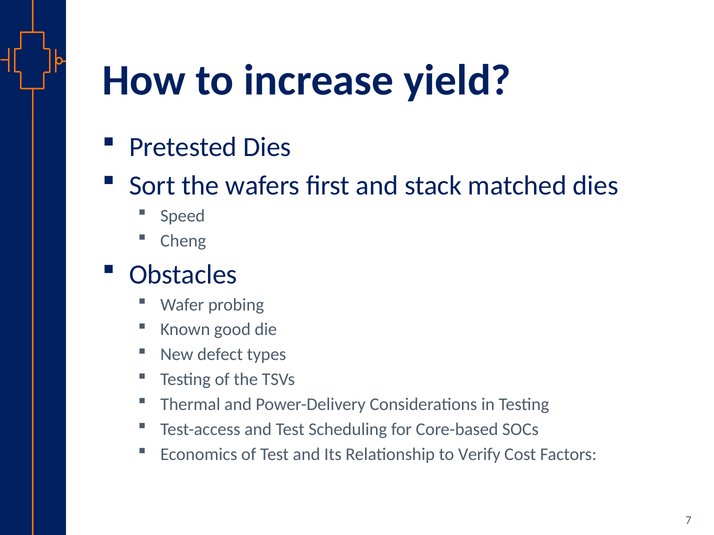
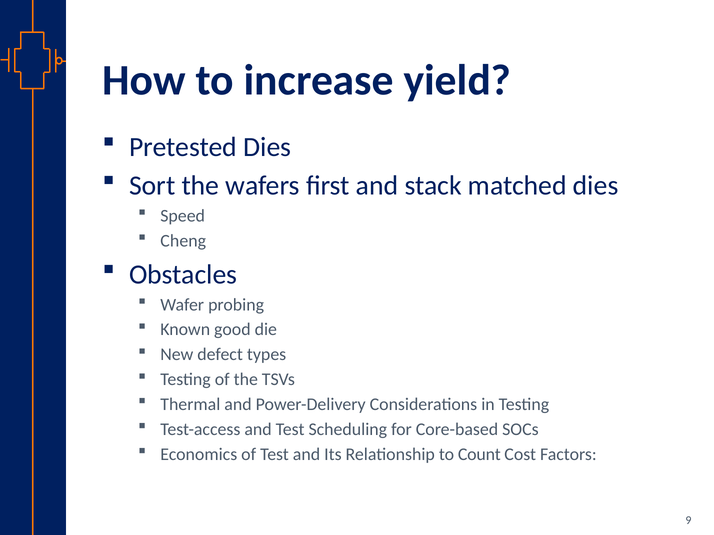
Verify: Verify -> Count
7: 7 -> 9
